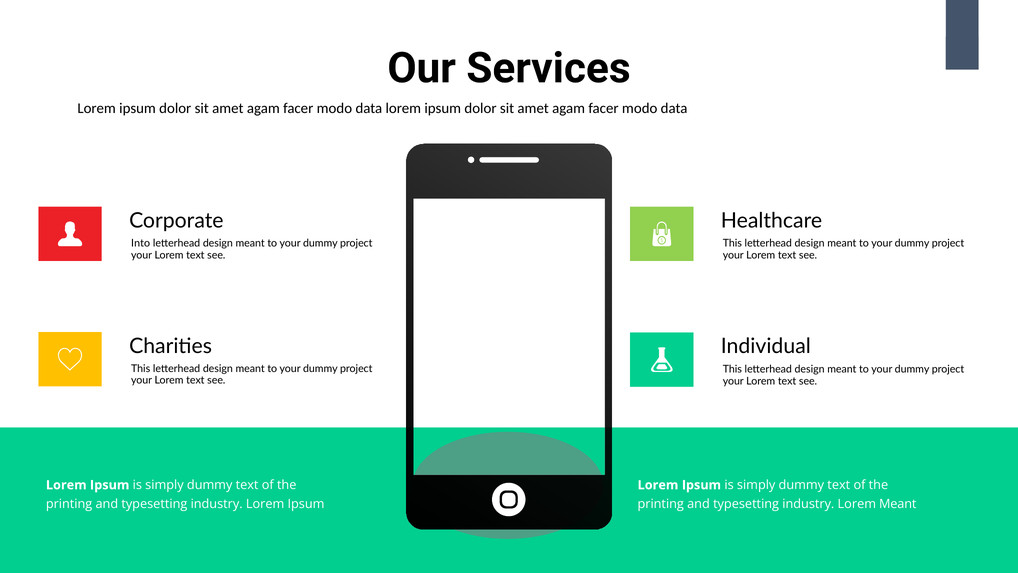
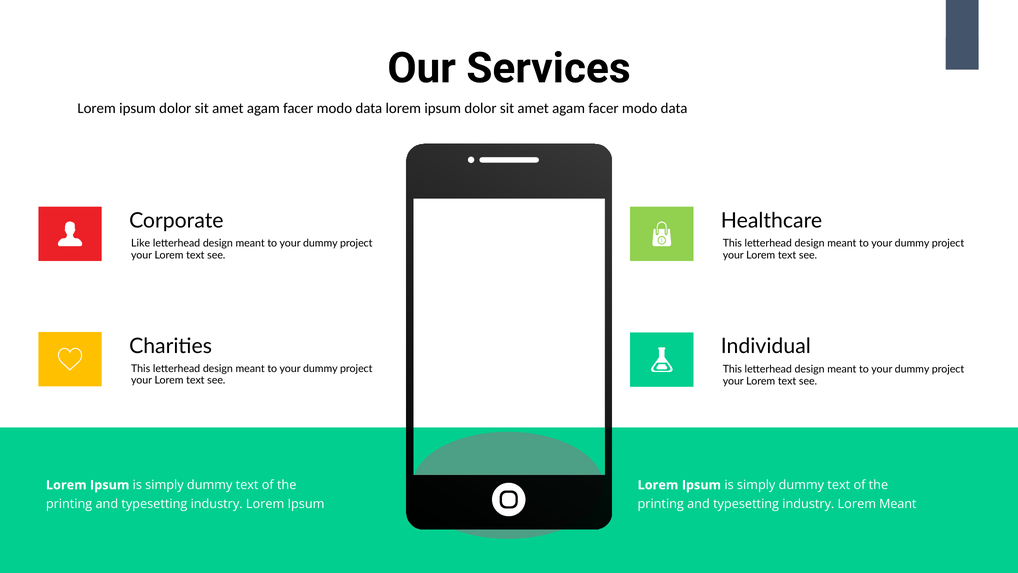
Into: Into -> Like
